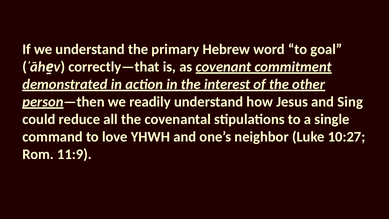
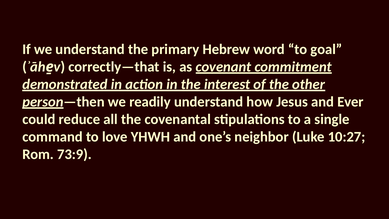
Sing: Sing -> Ever
11:9: 11:9 -> 73:9
